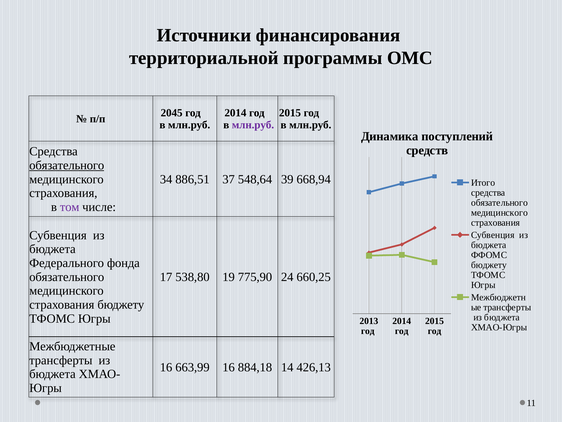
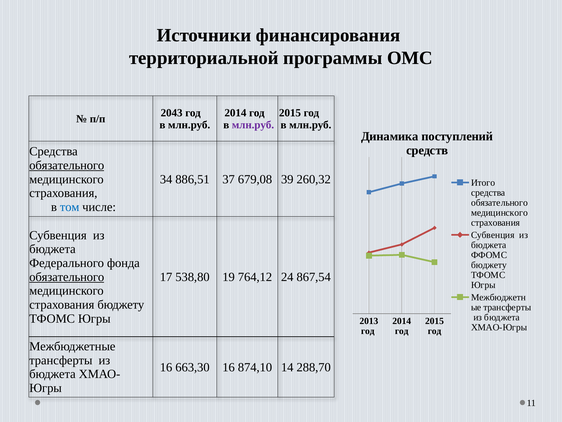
2045: 2045 -> 2043
548,64: 548,64 -> 679,08
668,94: 668,94 -> 260,32
том colour: purple -> blue
обязательного at (67, 277) underline: none -> present
775,90: 775,90 -> 764,12
660,25: 660,25 -> 867,54
663,99: 663,99 -> 663,30
884,18: 884,18 -> 874,10
426,13: 426,13 -> 288,70
